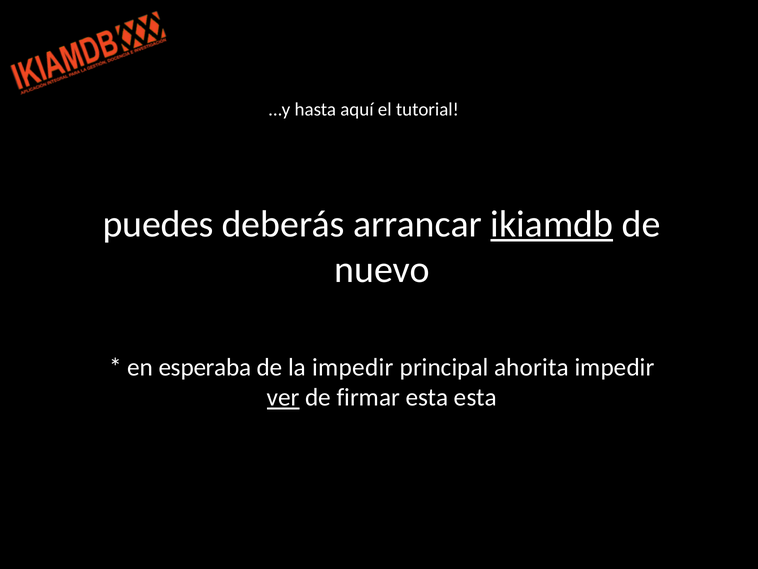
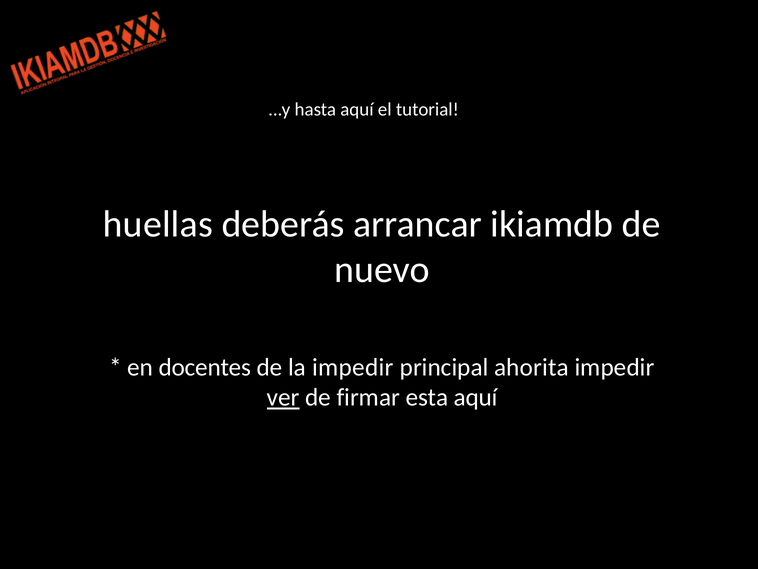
puedes: puedes -> huellas
ikiamdb underline: present -> none
esperaba: esperaba -> docentes
esta esta: esta -> aquí
